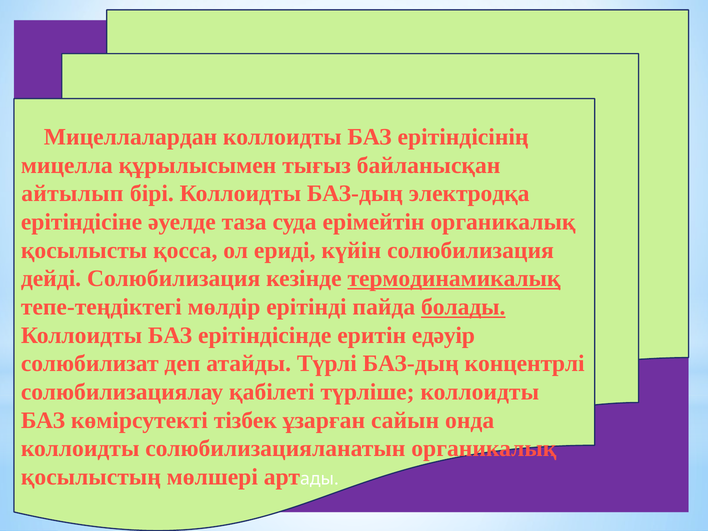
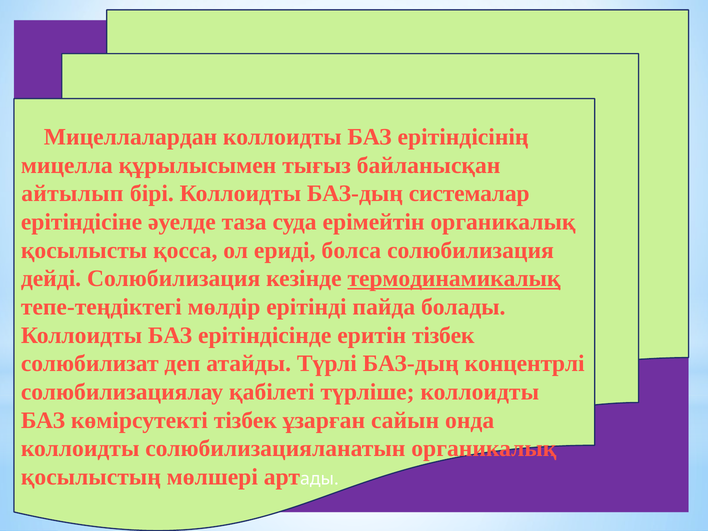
электродқа: электродқа -> системалар
күйін: күйін -> болса
болады underline: present -> none
еритін едәуір: едәуір -> тізбек
